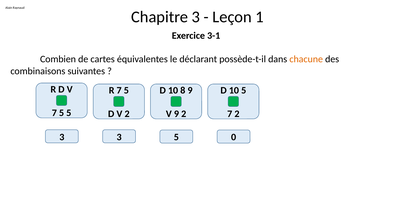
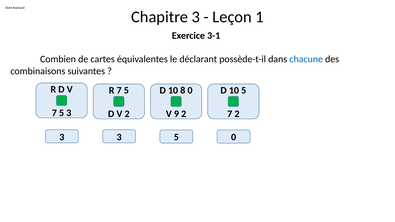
chacune colour: orange -> blue
8 9: 9 -> 0
5 5: 5 -> 3
